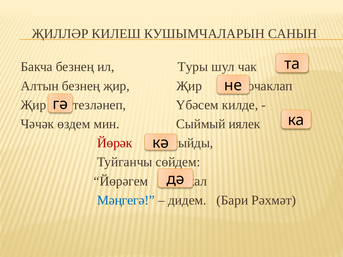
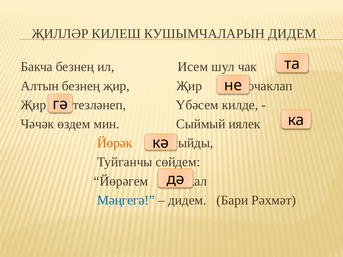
КУШЫМЧАЛАРЫН САНЫН: САНЫН -> ДИДЕМ
Туры: Туры -> Исем
Йөрәк colour: red -> orange
